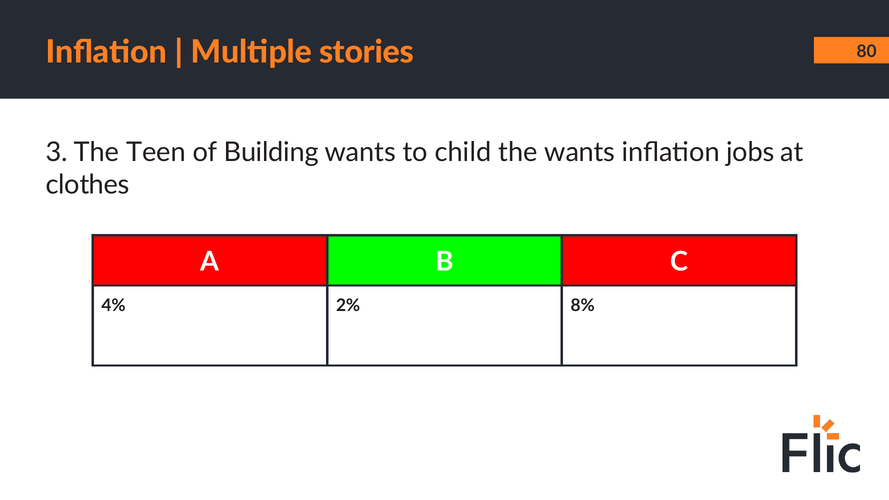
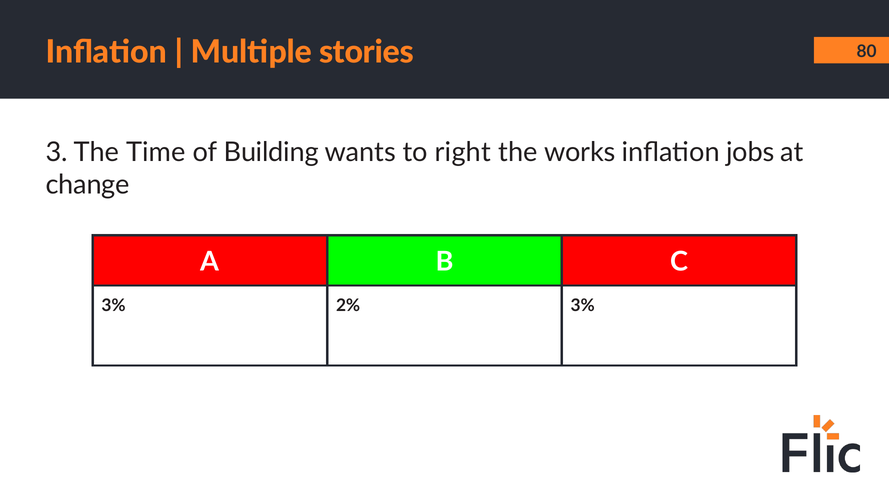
Teen: Teen -> Time
child: child -> right
the wants: wants -> works
clothes: clothes -> change
4% at (114, 306): 4% -> 3%
2% 8%: 8% -> 3%
